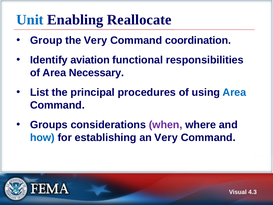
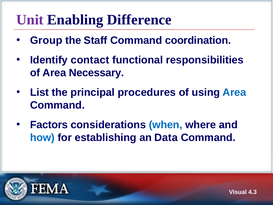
Unit colour: blue -> purple
Reallocate: Reallocate -> Difference
the Very: Very -> Staff
aviation: aviation -> contact
Groups: Groups -> Factors
when colour: purple -> blue
an Very: Very -> Data
